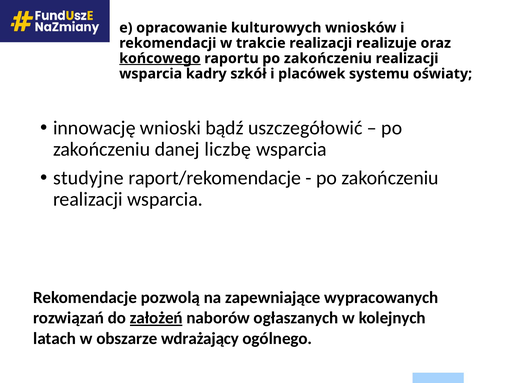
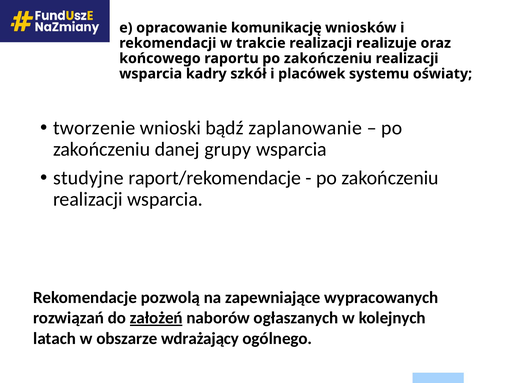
kulturowych: kulturowych -> komunikację
końcowego underline: present -> none
innowację: innowację -> tworzenie
uszczegółowić: uszczegółowić -> zaplanowanie
liczbę: liczbę -> grupy
